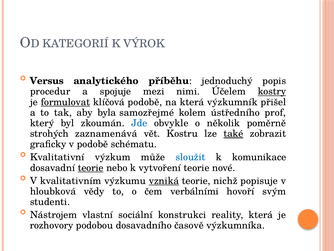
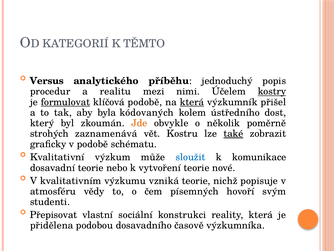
VÝROK: VÝROK -> TĚMTO
spojuje: spojuje -> realitu
která at (192, 102) underline: none -> present
samozřejmé: samozřejmé -> kódovaných
prof: prof -> dost
Jde colour: blue -> orange
teorie at (91, 167) underline: present -> none
vzniká underline: present -> none
hloubková: hloubková -> atmosféru
verbálními: verbálními -> písemných
Nástrojem: Nástrojem -> Přepisovat
rozhovory: rozhovory -> přidělena
